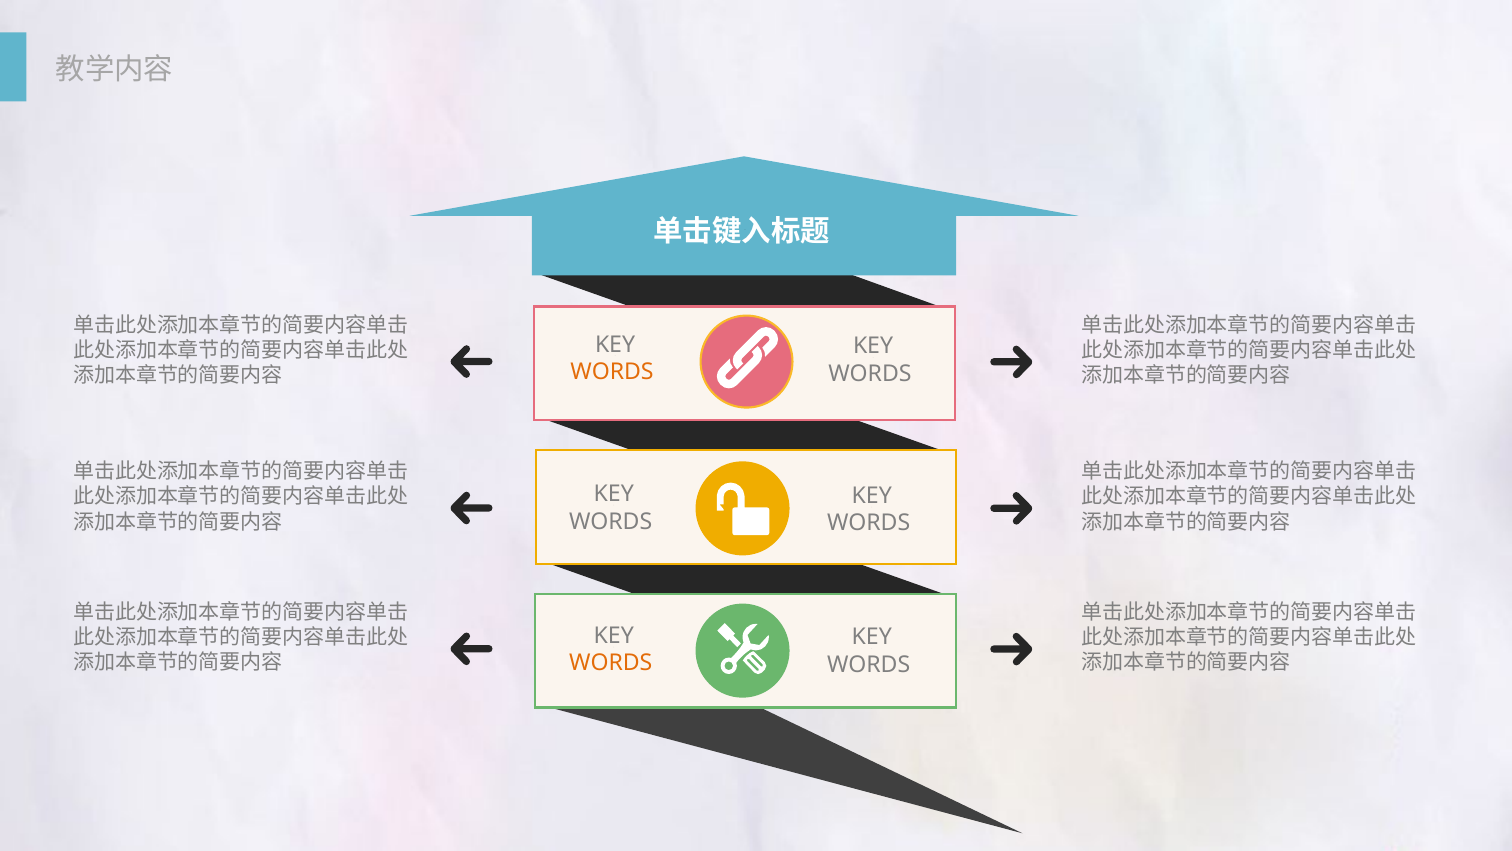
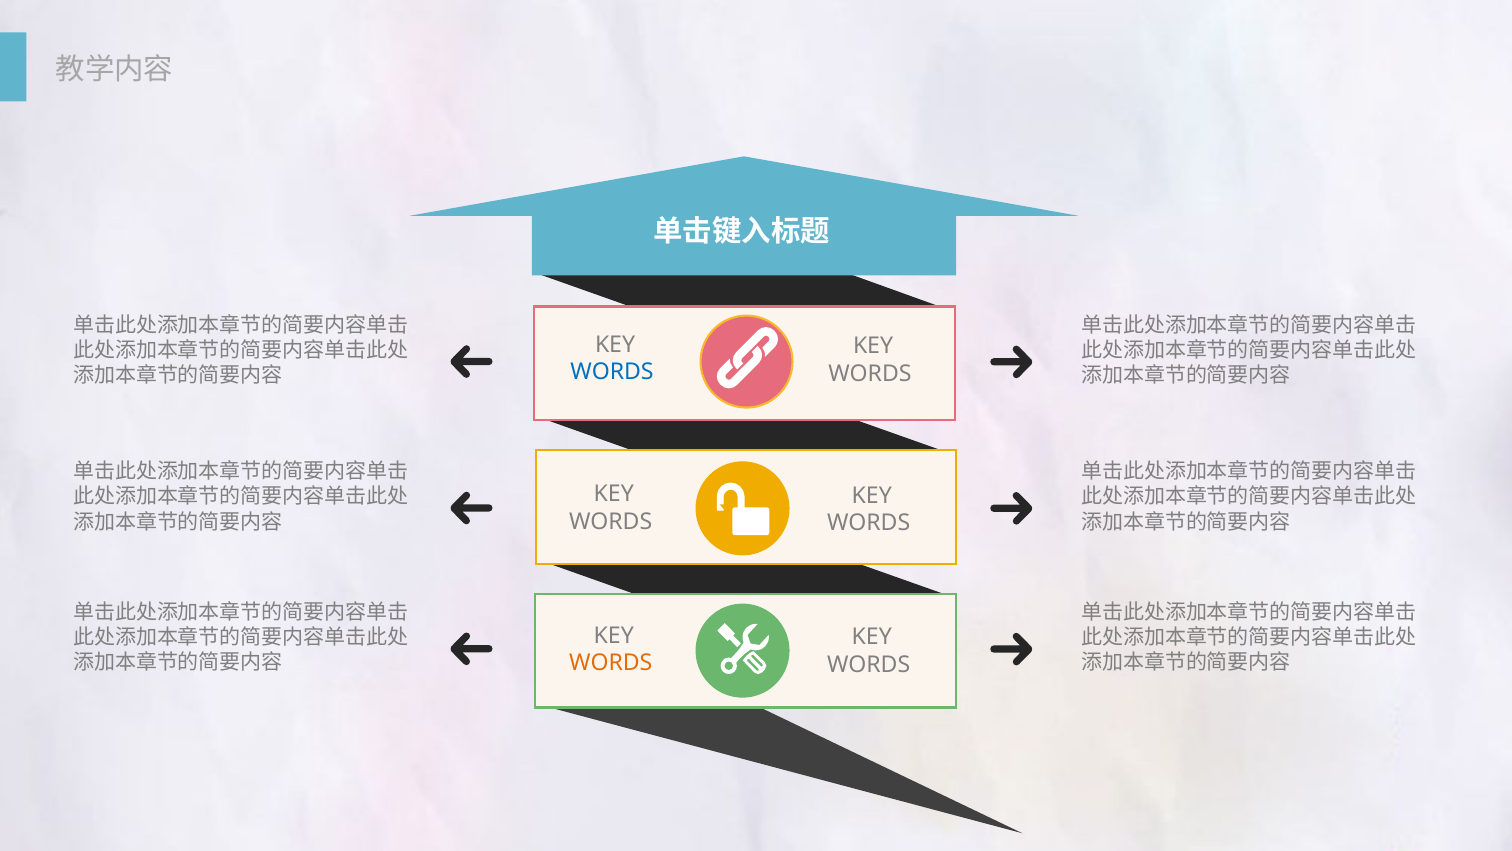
WORDS at (612, 372) colour: orange -> blue
